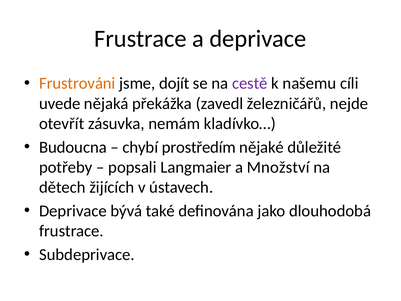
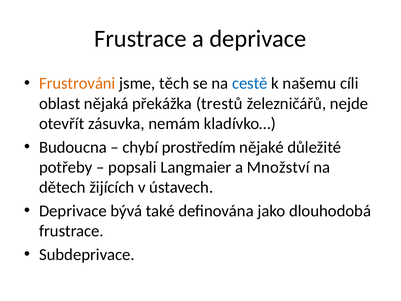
dojít: dojít -> těch
cestě colour: purple -> blue
uvede: uvede -> oblast
zavedl: zavedl -> trestů
